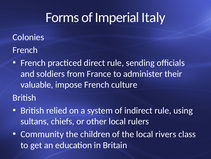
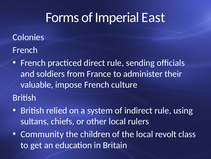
Italy: Italy -> East
rivers: rivers -> revolt
